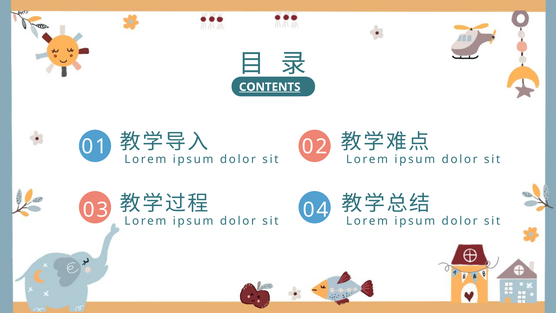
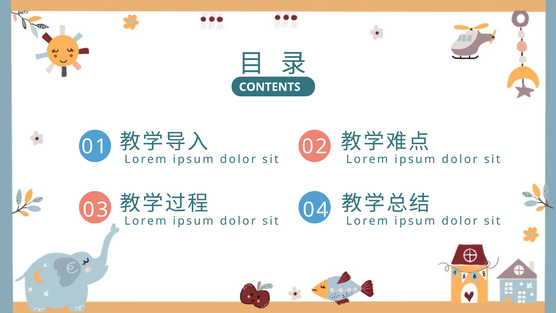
CONTENTS underline: present -> none
